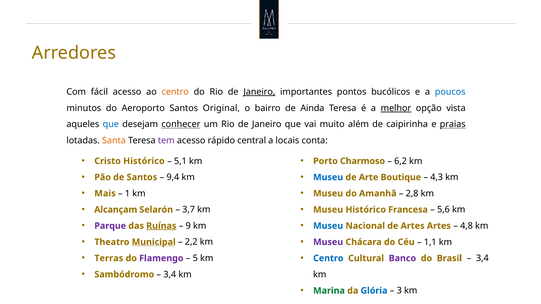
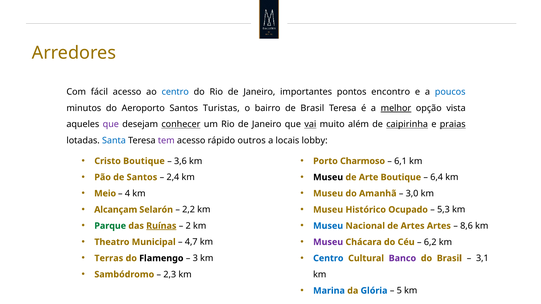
centro at (175, 92) colour: orange -> blue
Janeiro at (259, 92) underline: present -> none
bucólicos: bucólicos -> encontro
Original: Original -> Turistas
de Ainda: Ainda -> Brasil
que at (111, 124) colour: blue -> purple
vai underline: none -> present
caipirinha underline: none -> present
Santa colour: orange -> blue
central: central -> outros
conta: conta -> lobby
Cristo Histórico: Histórico -> Boutique
5,1: 5,1 -> 3,6
6,2: 6,2 -> 6,1
9,4: 9,4 -> 2,4
Museu at (328, 177) colour: blue -> black
4,3: 4,3 -> 6,4
Mais: Mais -> Meio
1: 1 -> 4
2,8: 2,8 -> 3,0
3,7: 3,7 -> 2,2
Francesa: Francesa -> Ocupado
5,6: 5,6 -> 5,3
Parque colour: purple -> green
9: 9 -> 2
4,8: 4,8 -> 8,6
Municipal underline: present -> none
2,2: 2,2 -> 4,7
1,1: 1,1 -> 6,2
Flamengo colour: purple -> black
5: 5 -> 3
3,4 at (482, 258): 3,4 -> 3,1
3,4 at (170, 275): 3,4 -> 2,3
Marina colour: green -> blue
3: 3 -> 5
